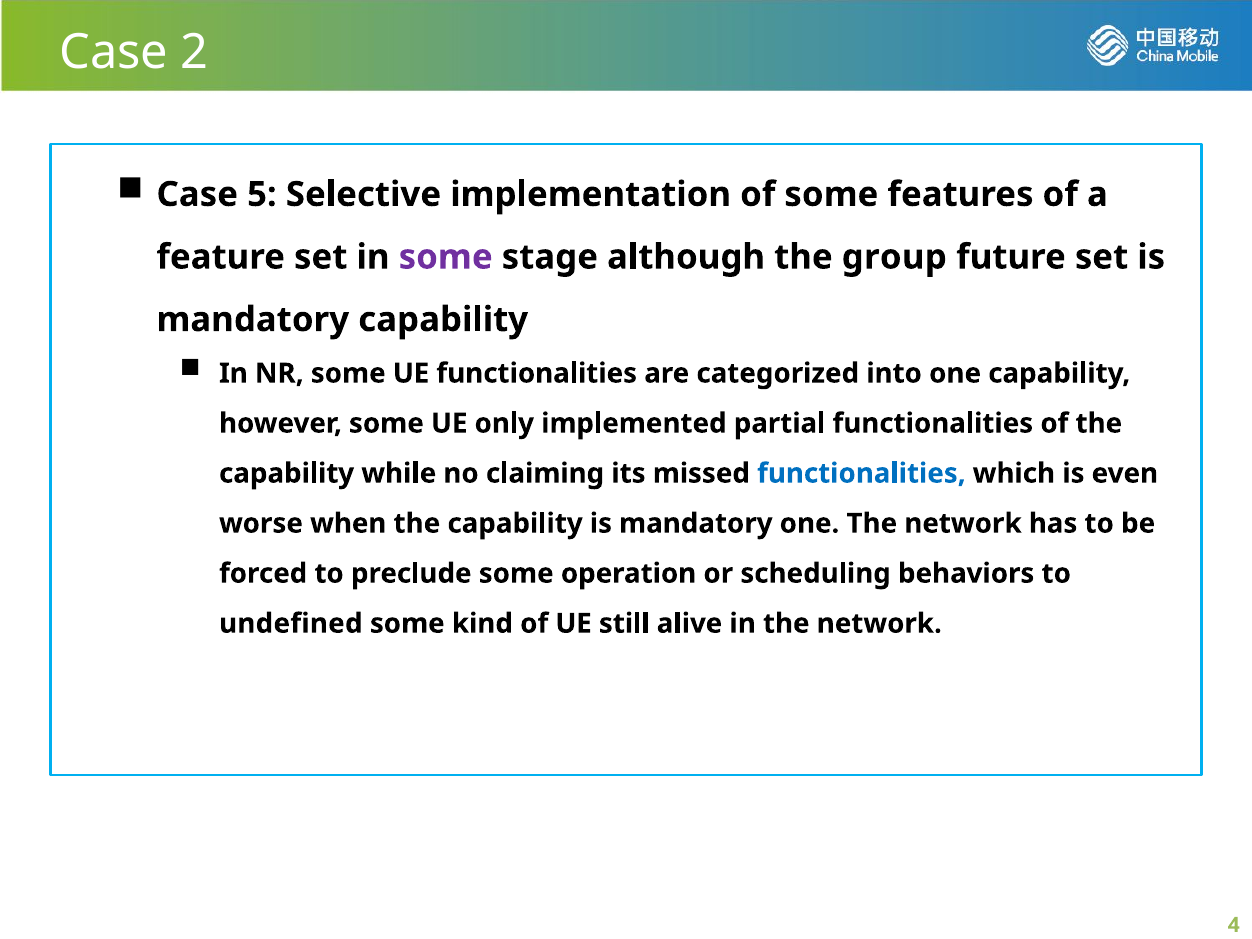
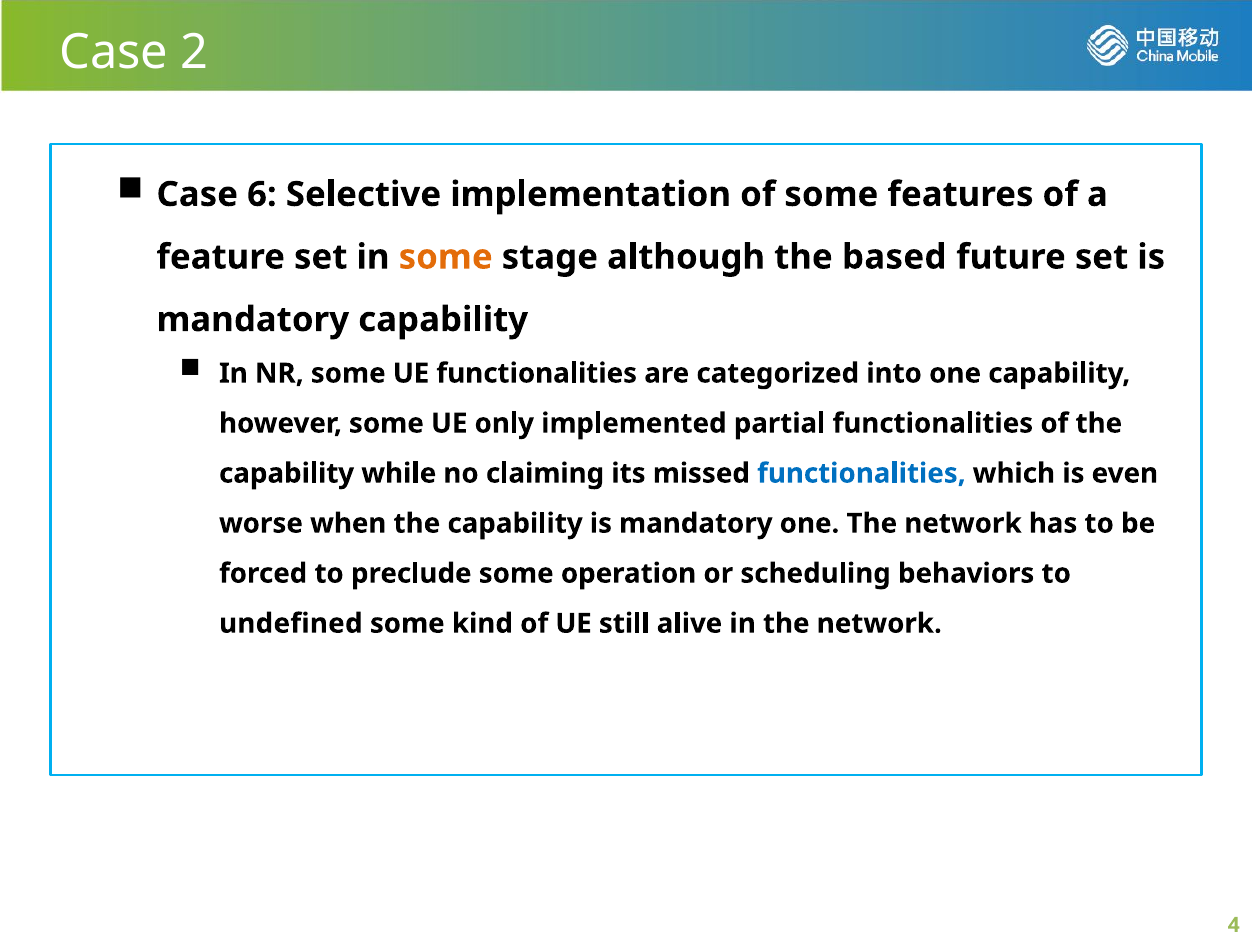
5: 5 -> 6
some at (446, 257) colour: purple -> orange
group: group -> based
